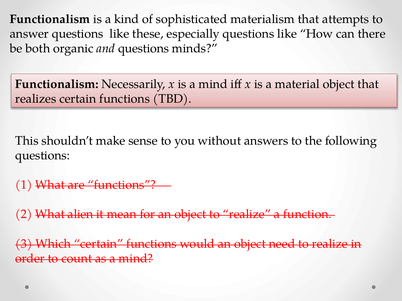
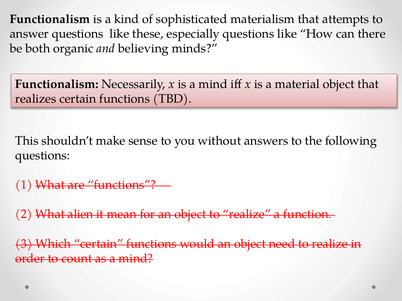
and questions: questions -> believing
